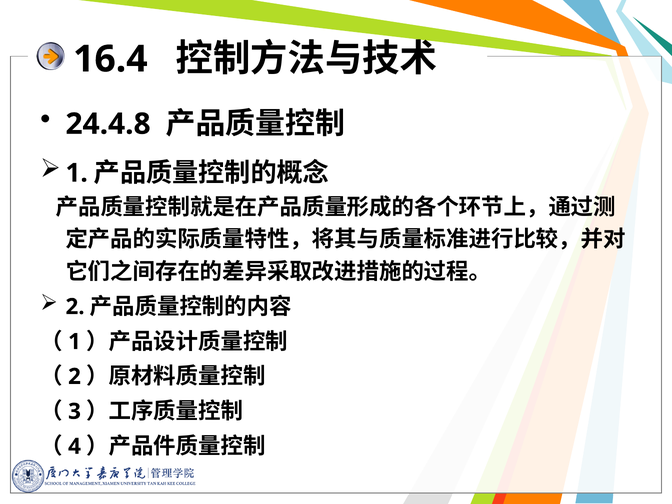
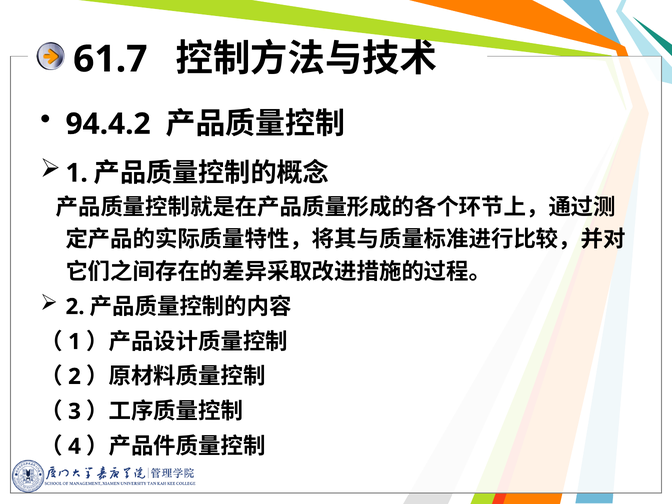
16.4: 16.4 -> 61.7
24.4.8: 24.4.8 -> 94.4.2
